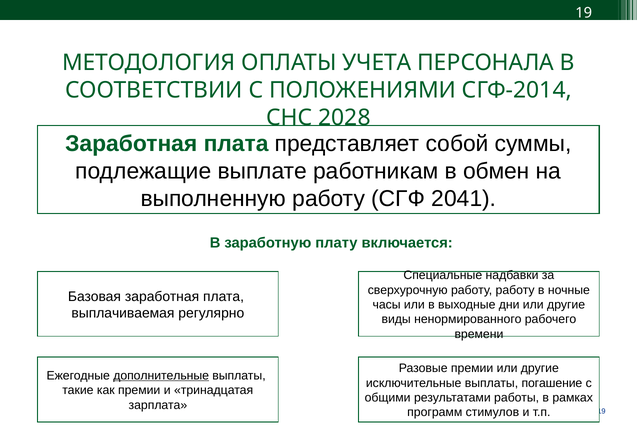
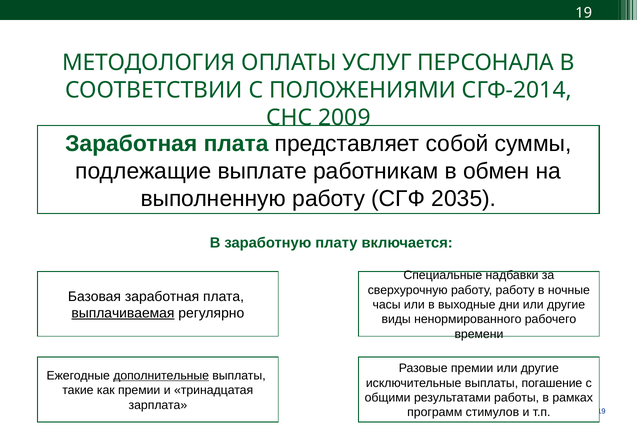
УЧЕТА: УЧЕТА -> УСЛУГ
2028: 2028 -> 2009
2041: 2041 -> 2035
выплачиваемая underline: none -> present
